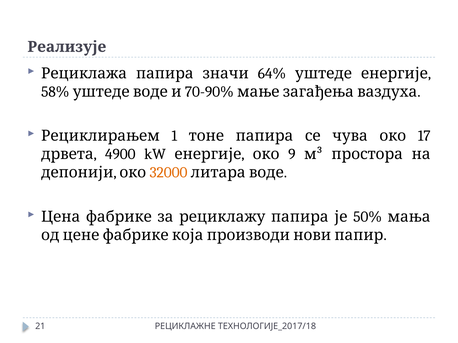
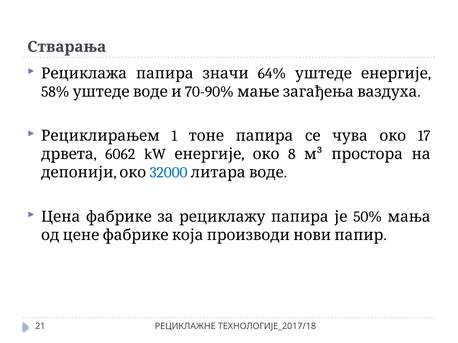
Реализује: Реализује -> Стварања
4900: 4900 -> 6062
9: 9 -> 8
32000 colour: orange -> blue
